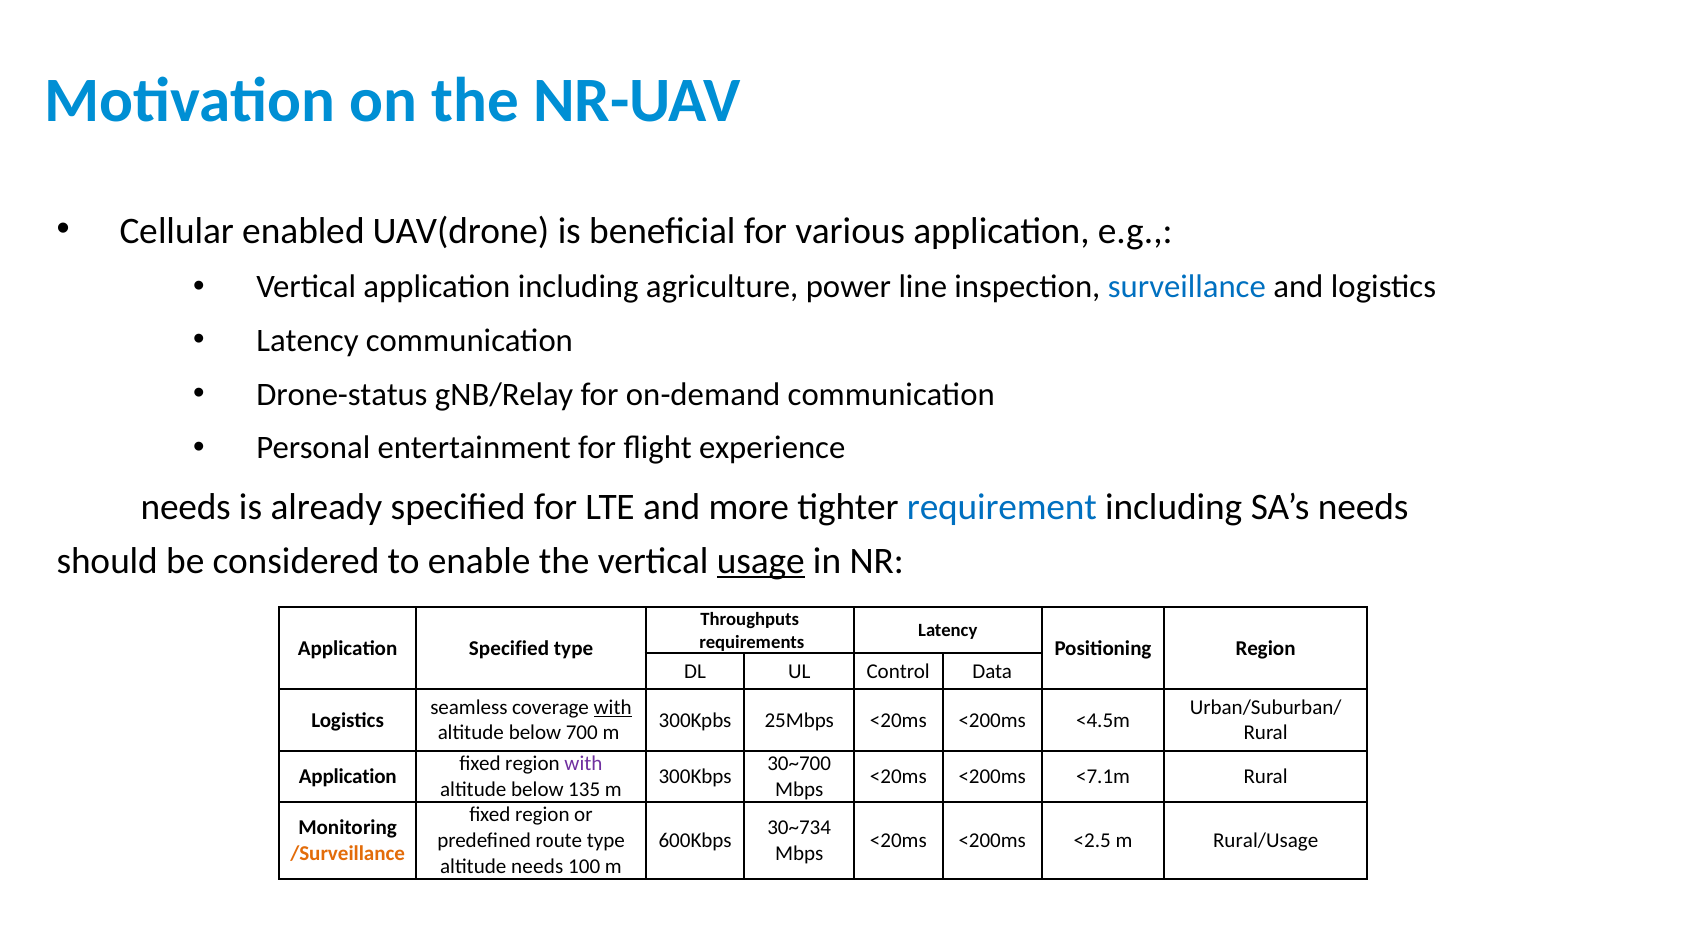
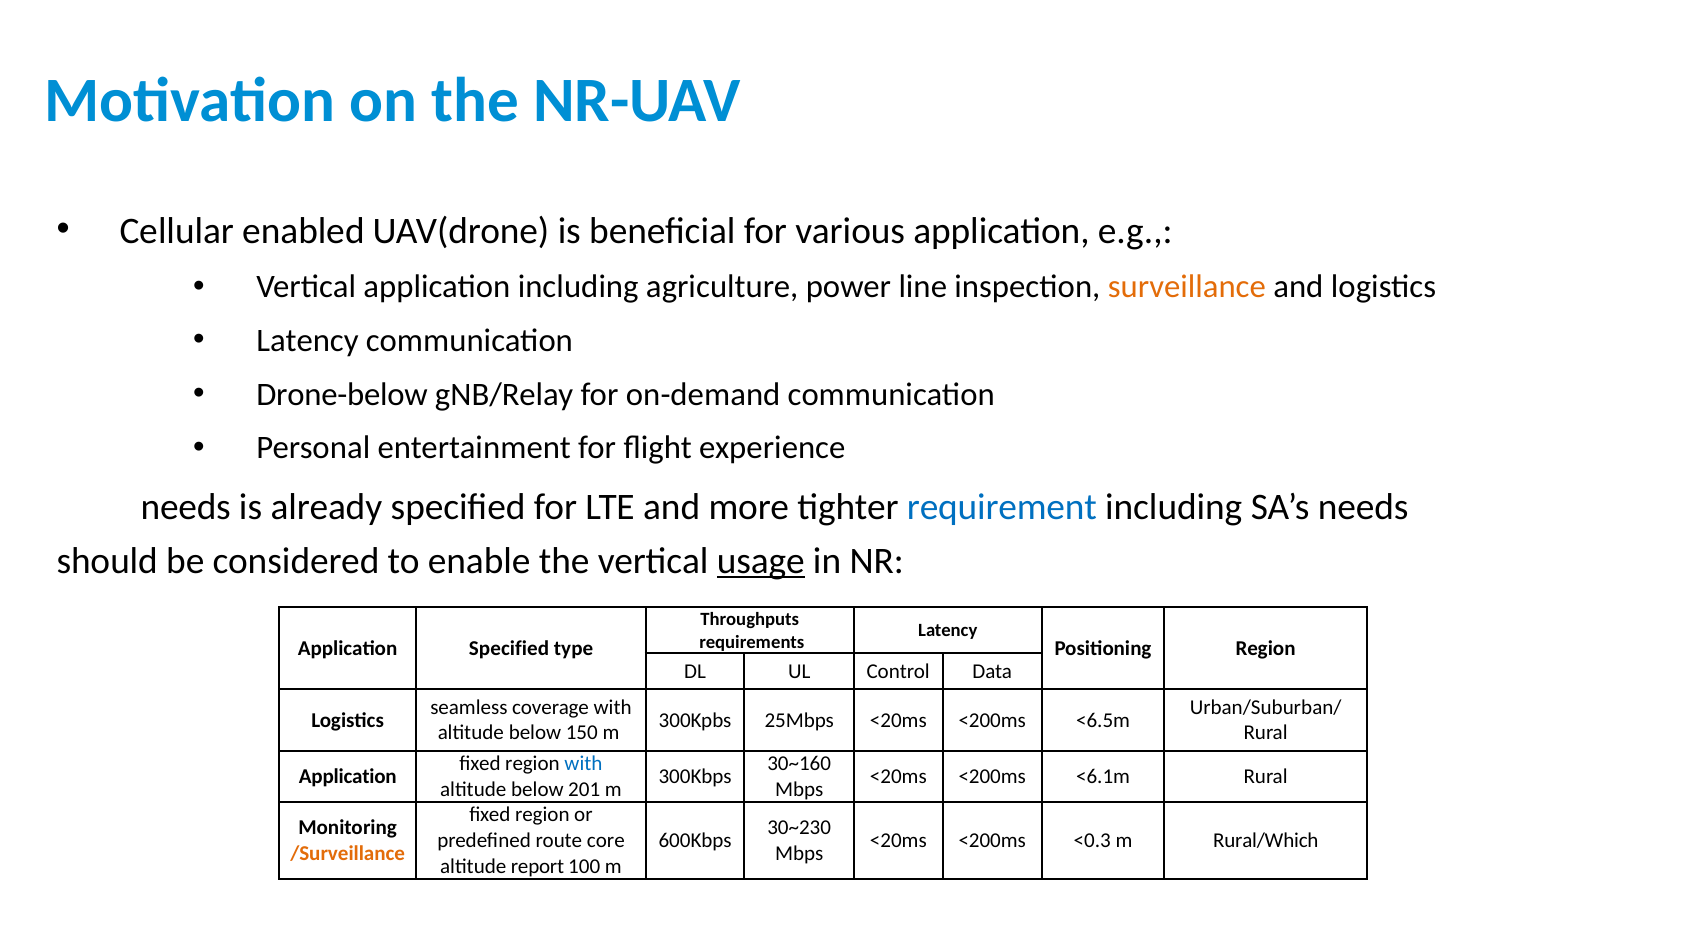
surveillance colour: blue -> orange
Drone-status: Drone-status -> Drone-below
with at (613, 707) underline: present -> none
<4.5m: <4.5m -> <6.5m
700: 700 -> 150
with at (583, 764) colour: purple -> blue
30~700: 30~700 -> 30~160
<7.1m: <7.1m -> <6.1m
135: 135 -> 201
30~734: 30~734 -> 30~230
route type: type -> core
<2.5: <2.5 -> <0.3
Rural/Usage: Rural/Usage -> Rural/Which
altitude needs: needs -> report
